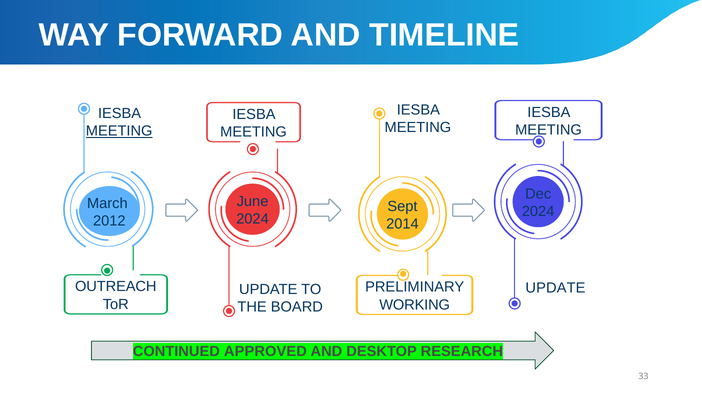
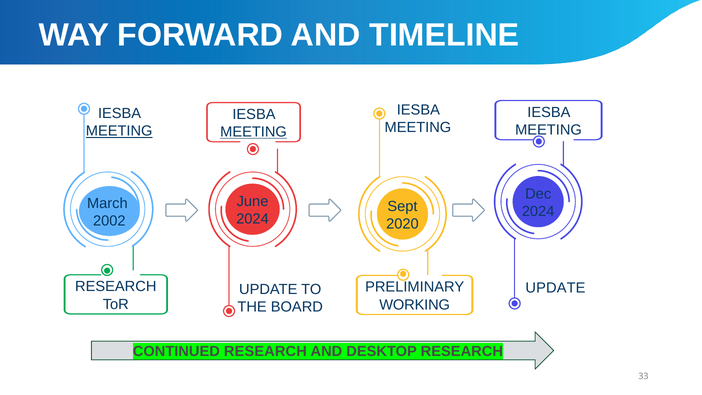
MEETING at (254, 132) underline: none -> present
2012: 2012 -> 2002
2014: 2014 -> 2020
OUTREACH at (116, 287): OUTREACH -> RESEARCH
CONTINUED APPROVED: APPROVED -> RESEARCH
